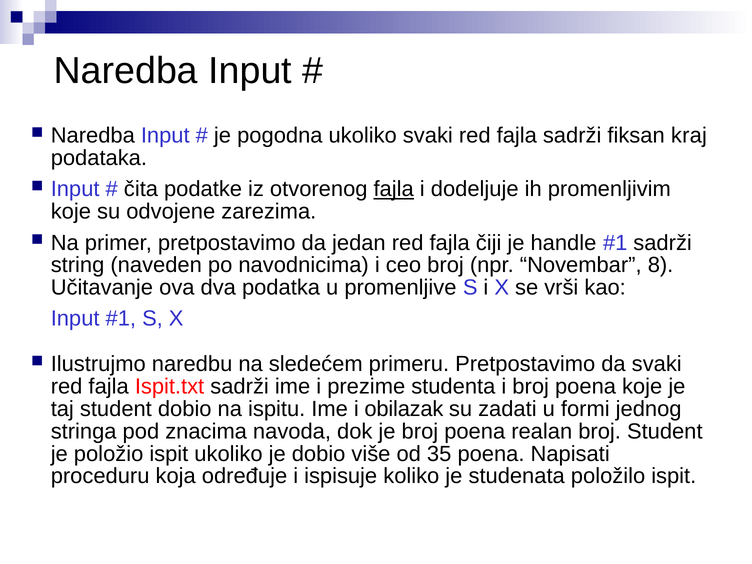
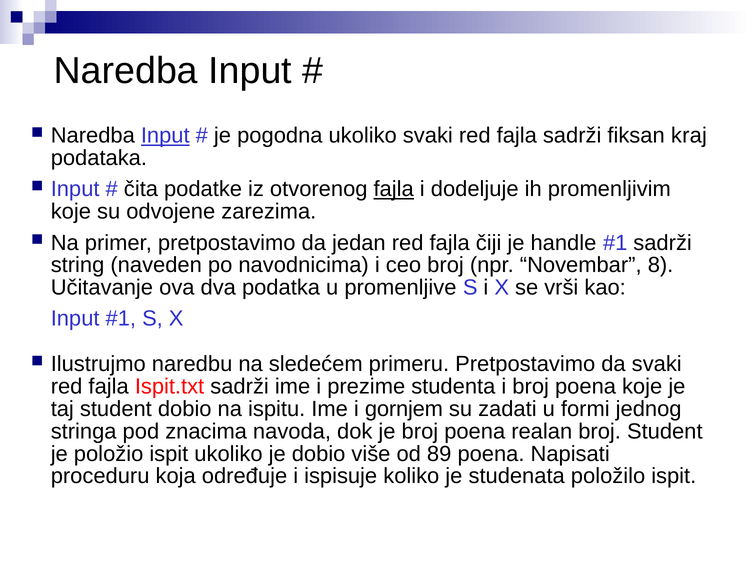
Input at (165, 136) underline: none -> present
obilazak: obilazak -> gornjem
35: 35 -> 89
